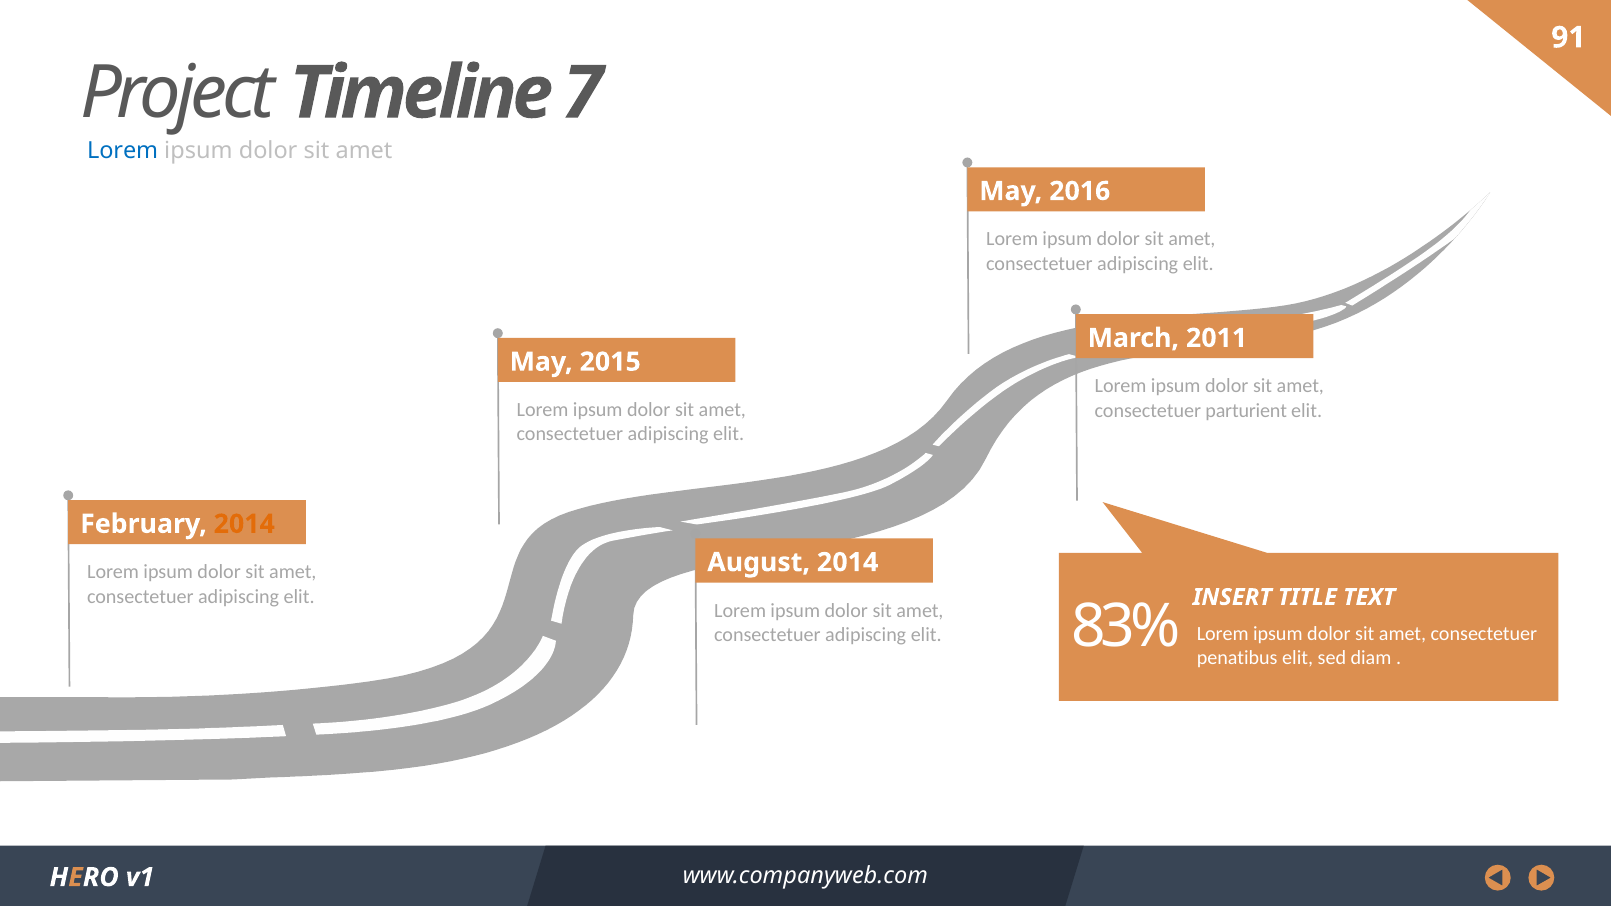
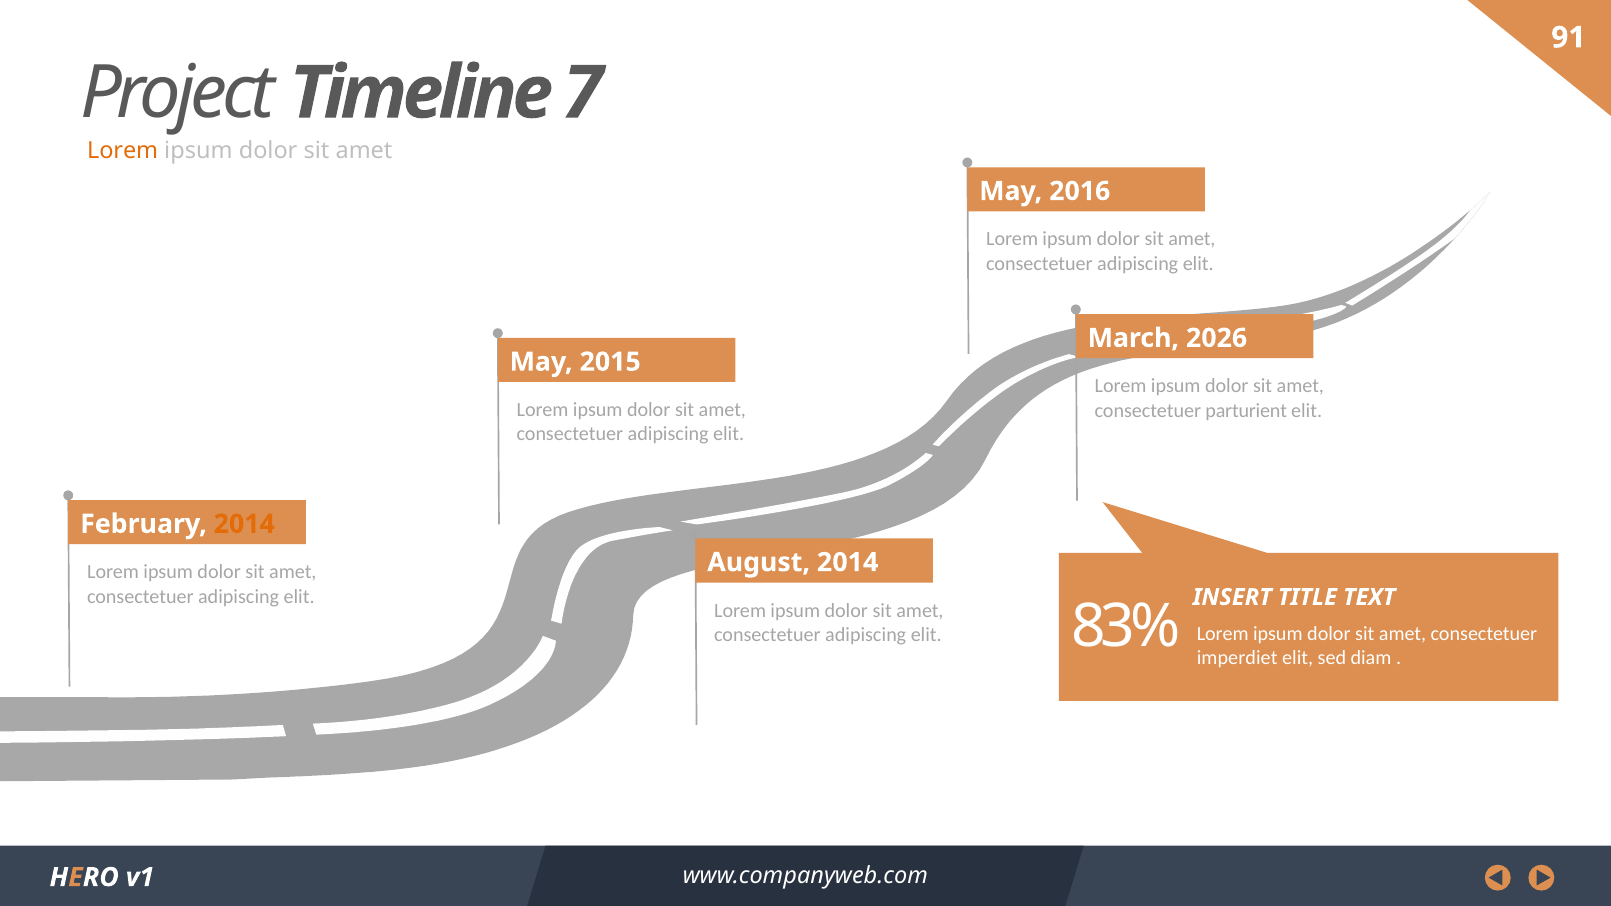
Lorem at (123, 151) colour: blue -> orange
2011: 2011 -> 2026
penatibus: penatibus -> imperdiet
